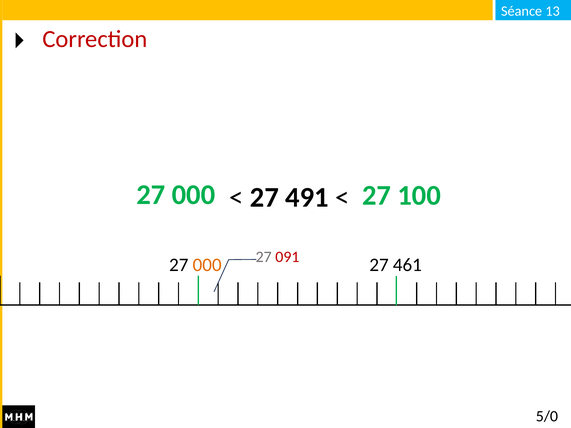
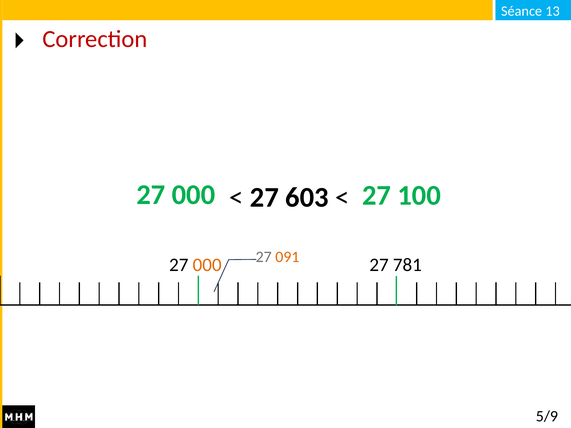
491: 491 -> 603
091 colour: red -> orange
461: 461 -> 781
5/0: 5/0 -> 5/9
